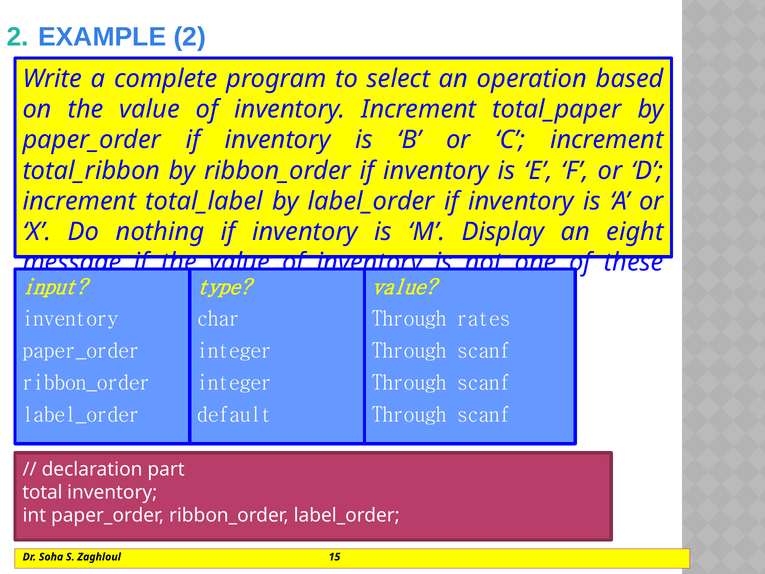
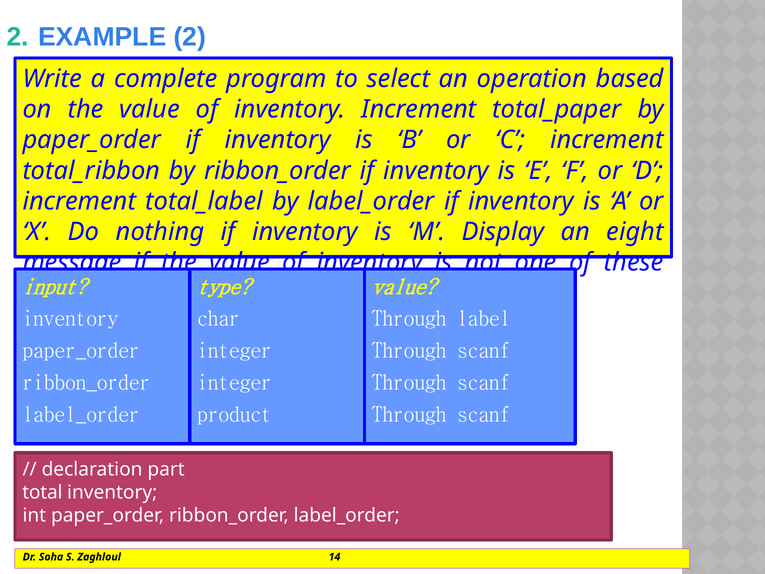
rates: rates -> label
default: default -> product
15: 15 -> 14
